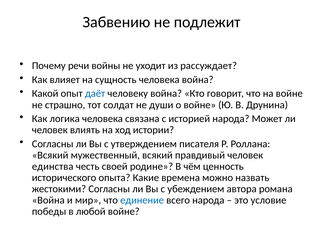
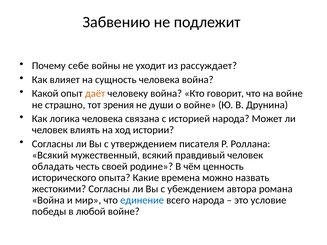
речи: речи -> себе
даёт colour: blue -> orange
солдат: солдат -> зрения
единства: единства -> обладать
